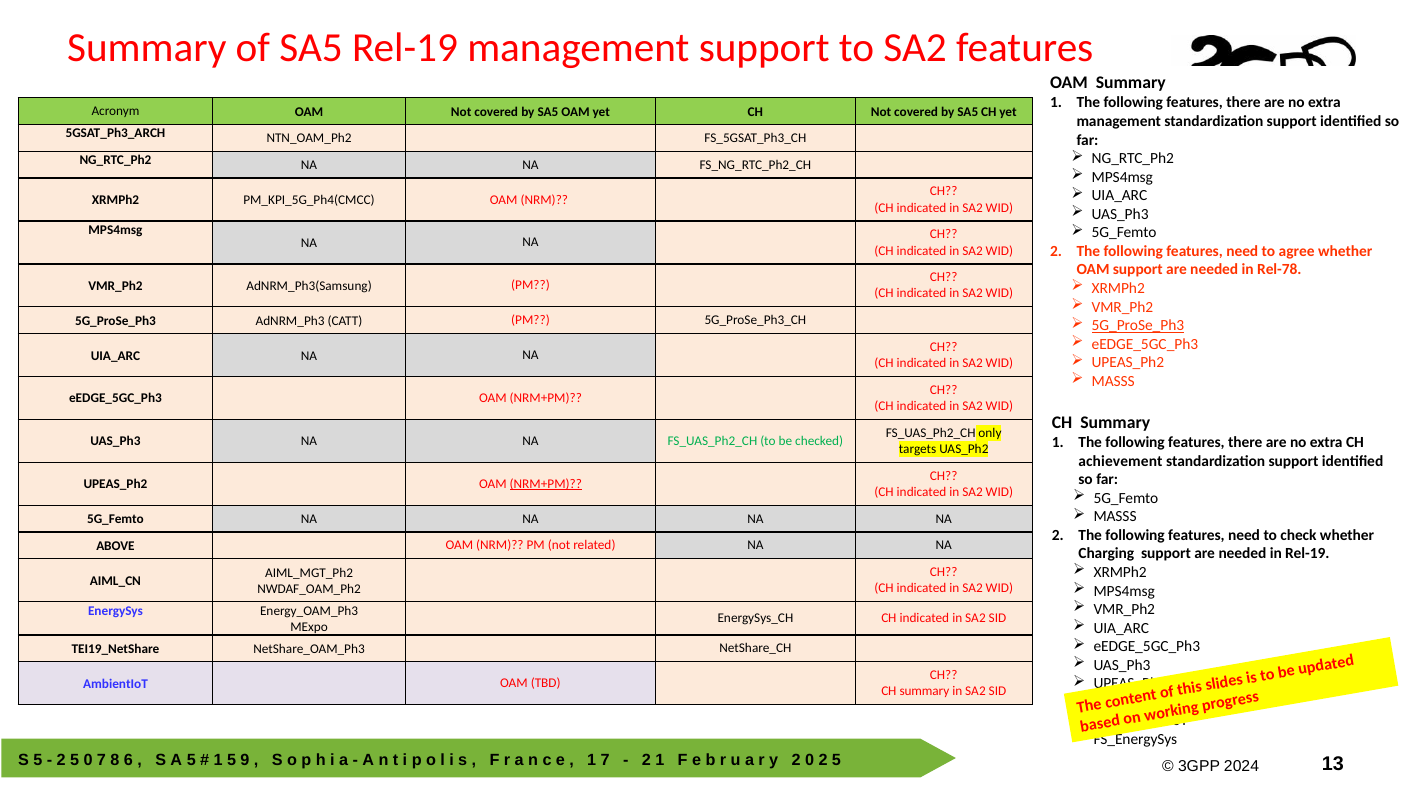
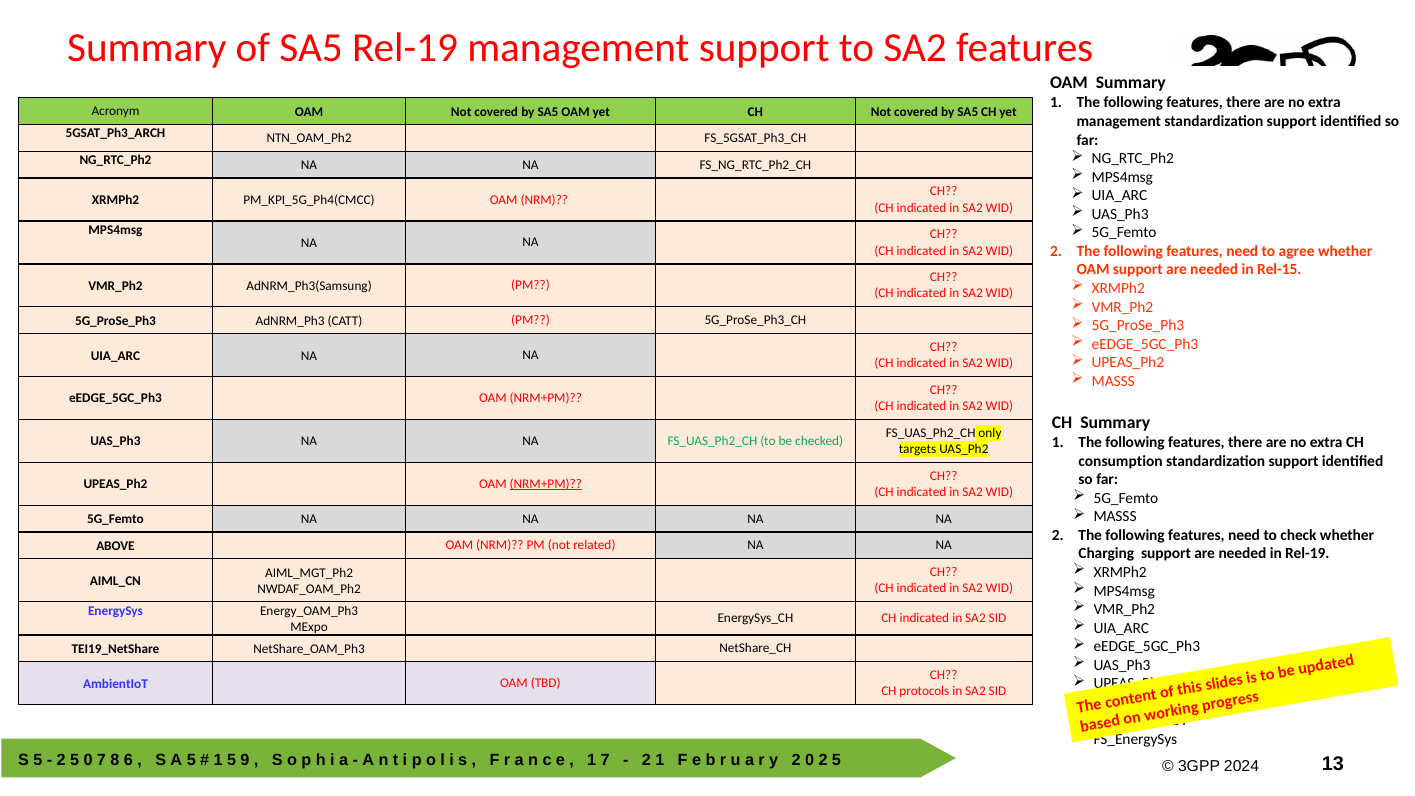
Rel-78: Rel-78 -> Rel-15
5G_ProSe_Ph3 at (1138, 325) underline: present -> none
achievement: achievement -> consumption
summary at (924, 691): summary -> protocols
